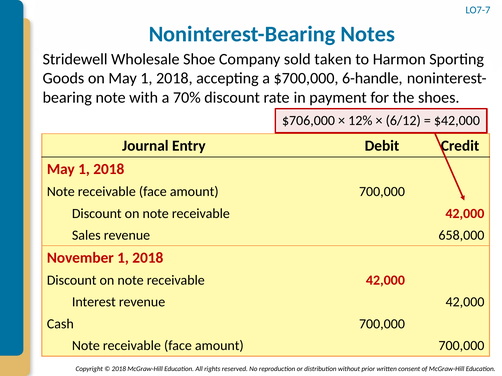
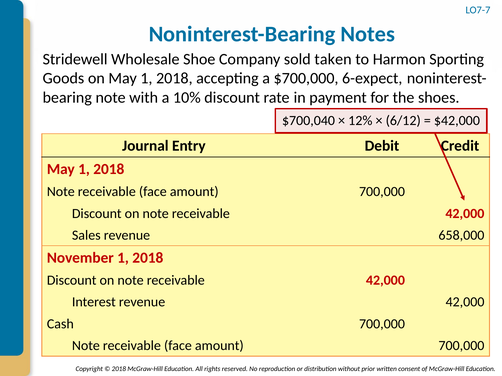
6-handle: 6-handle -> 6-expect
70%: 70% -> 10%
$706,000: $706,000 -> $700,040
